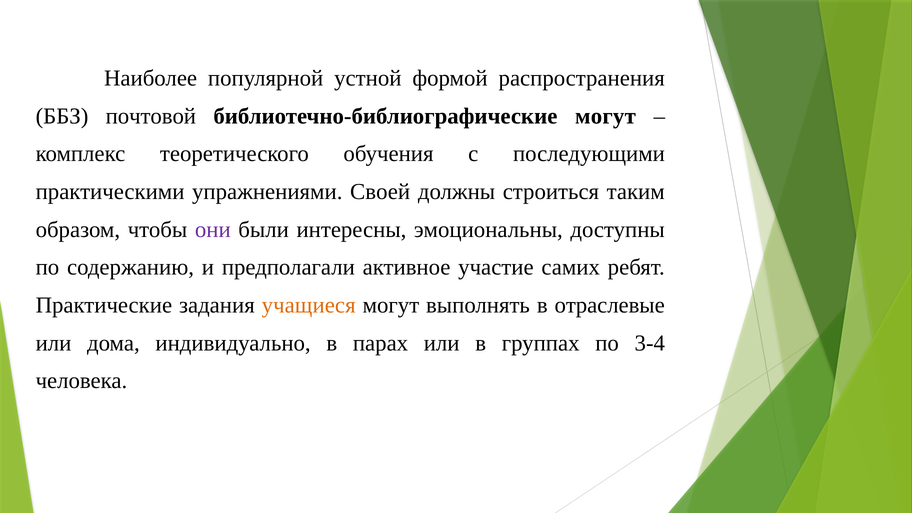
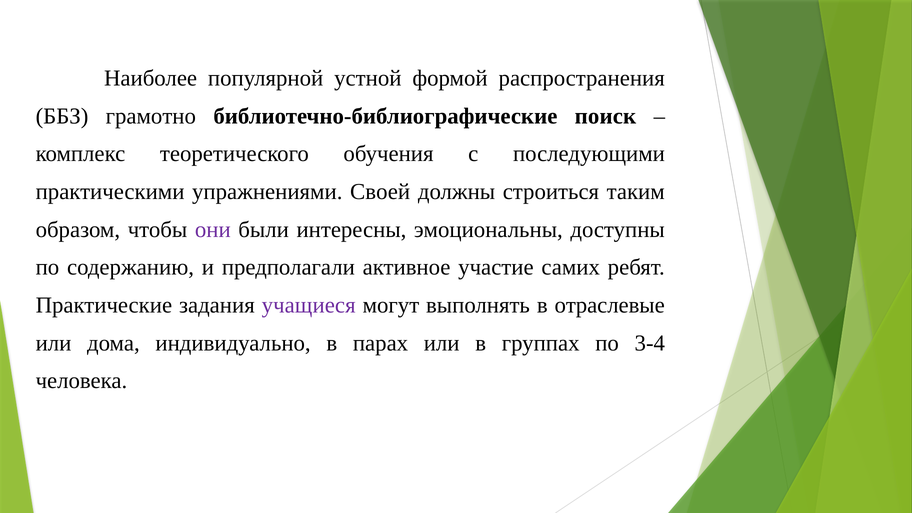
почтовой: почтовой -> грамотно
библиотечно-библиографические могут: могут -> поиск
учащиеся colour: orange -> purple
